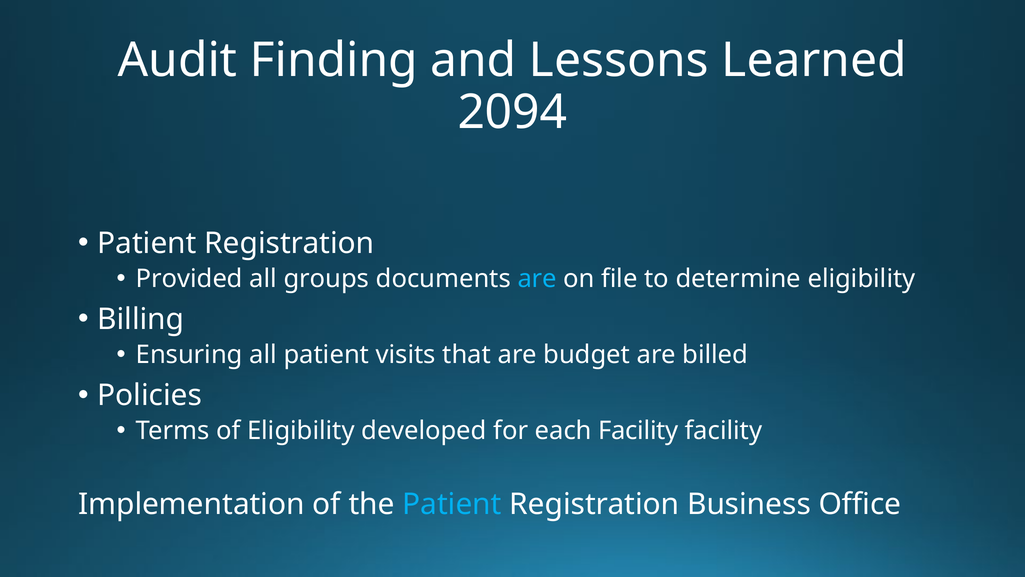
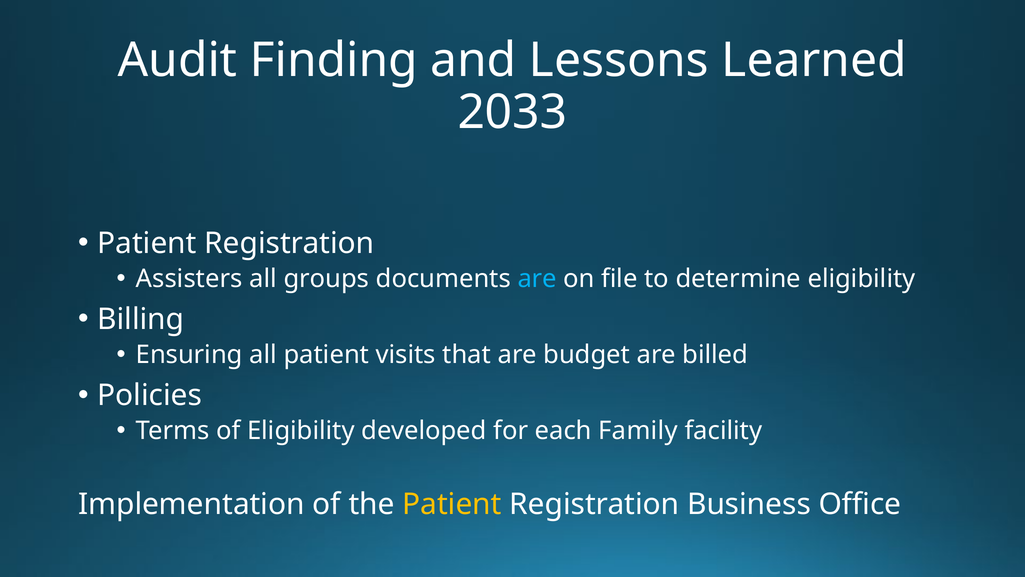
2094: 2094 -> 2033
Provided: Provided -> Assisters
each Facility: Facility -> Family
Patient at (452, 504) colour: light blue -> yellow
